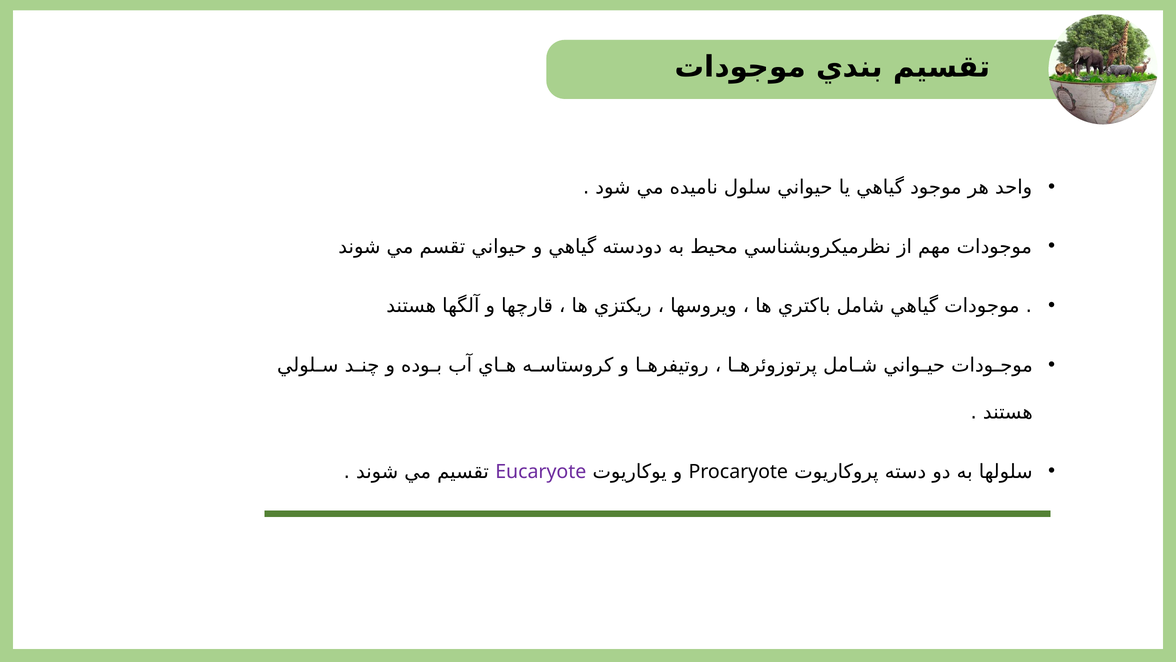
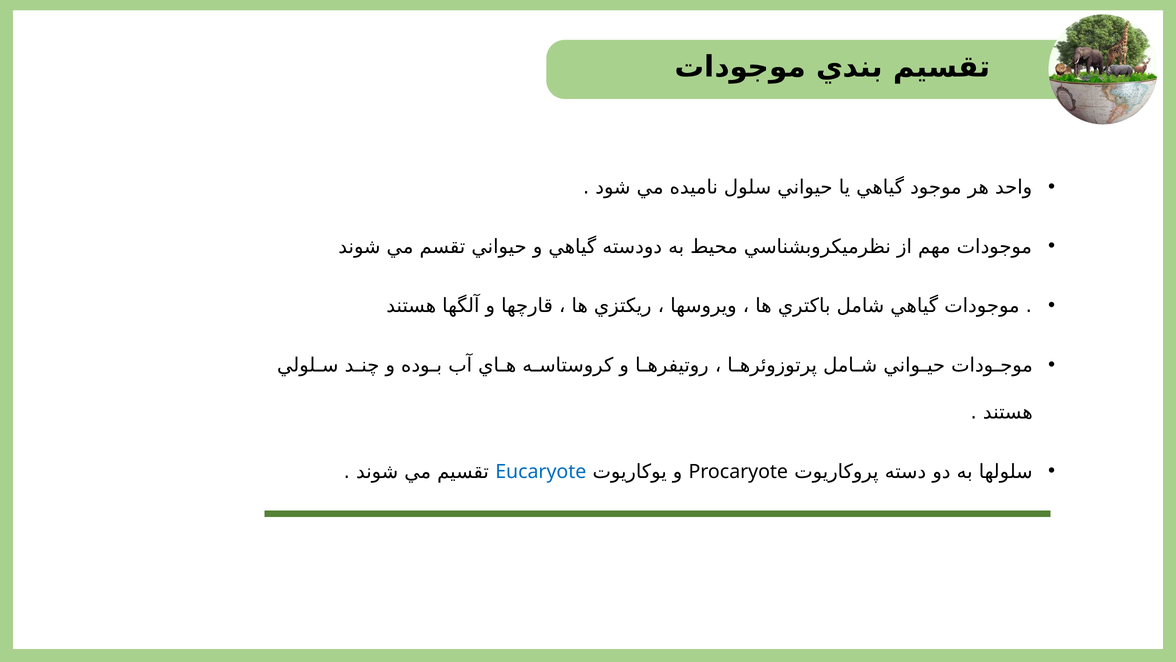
Eucaryote colour: purple -> blue
